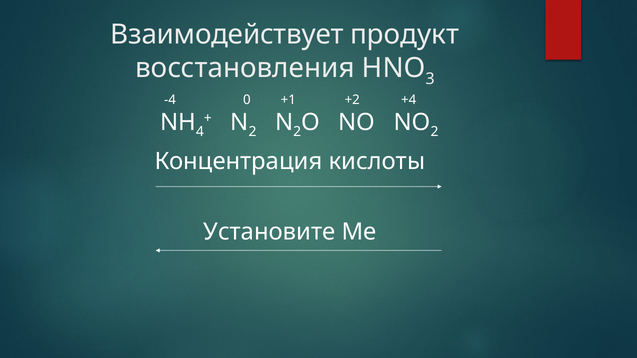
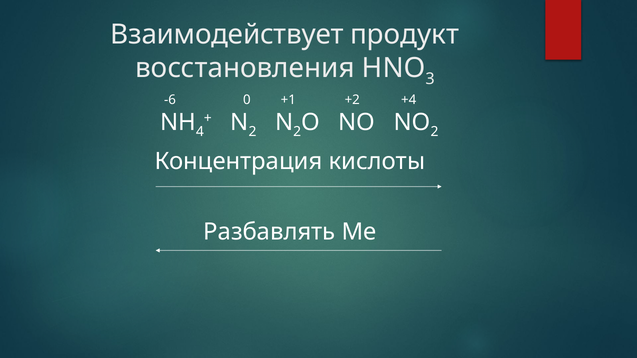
-4: -4 -> -6
Установите: Установите -> Разбавлять
